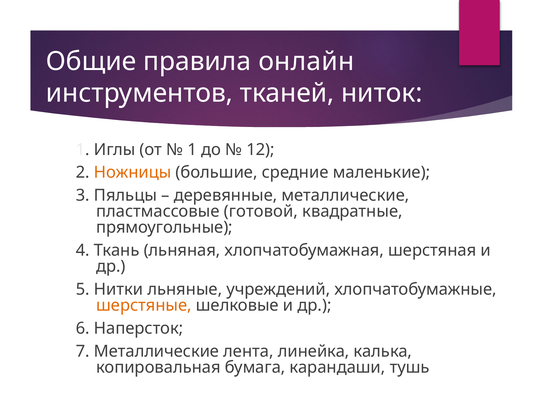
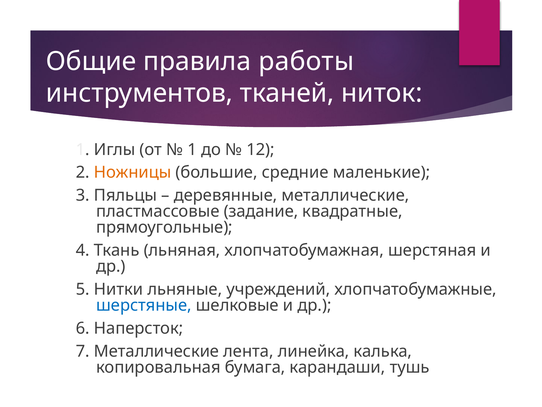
онлайн: онлайн -> работы
готовой: готовой -> задание
шерстяные colour: orange -> blue
